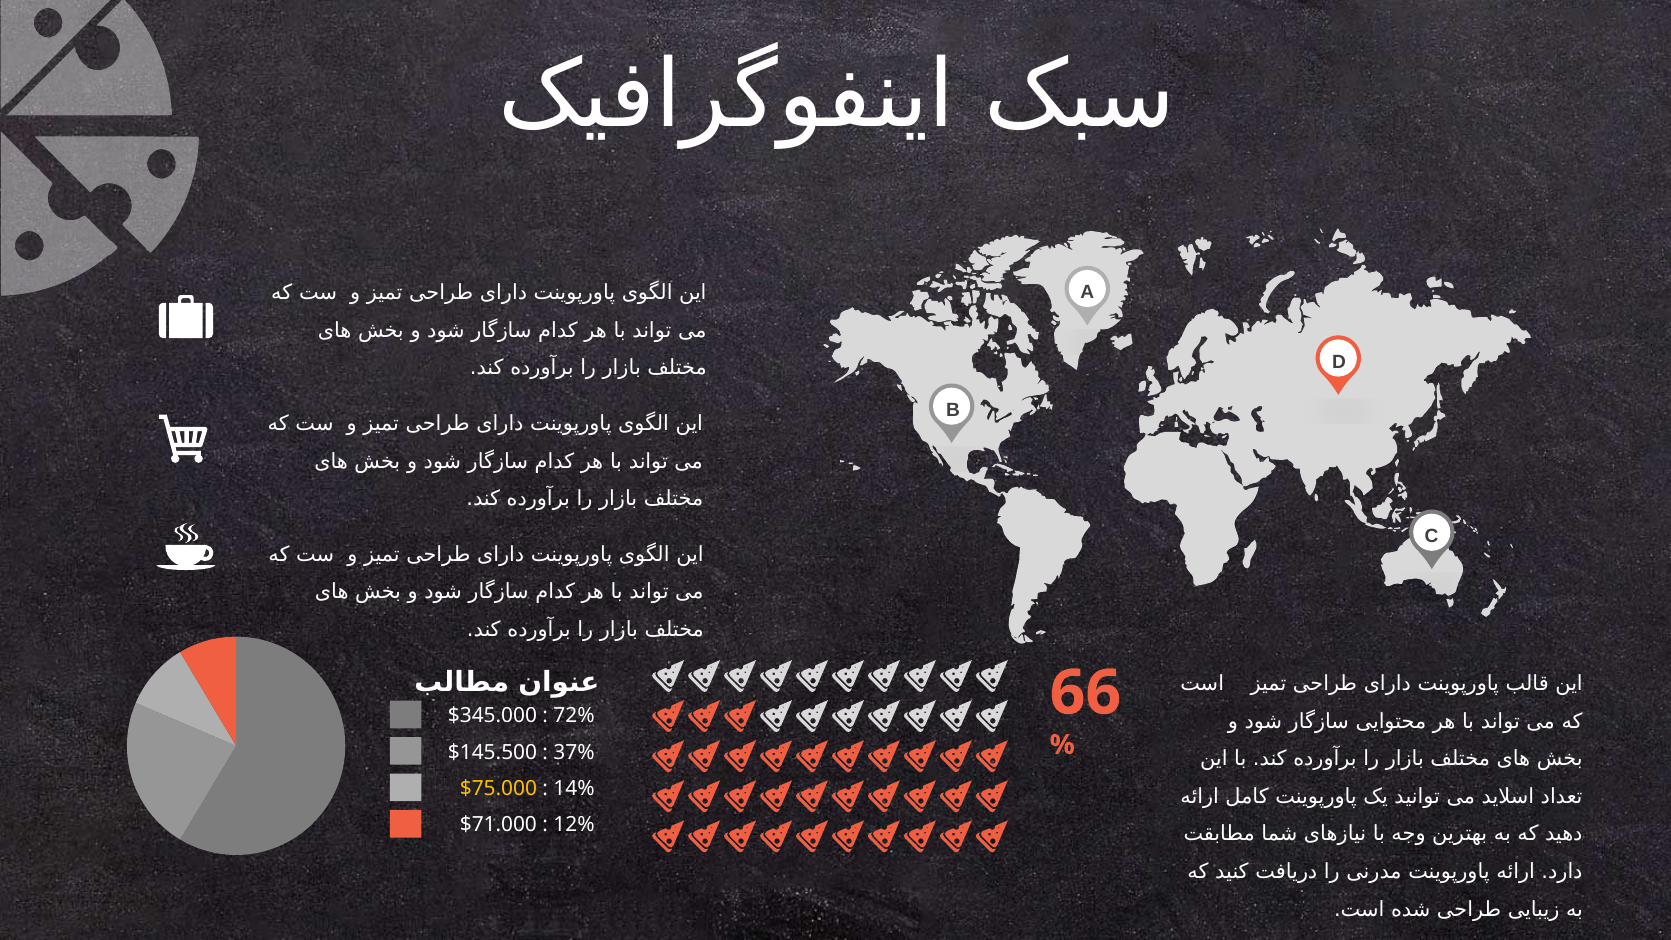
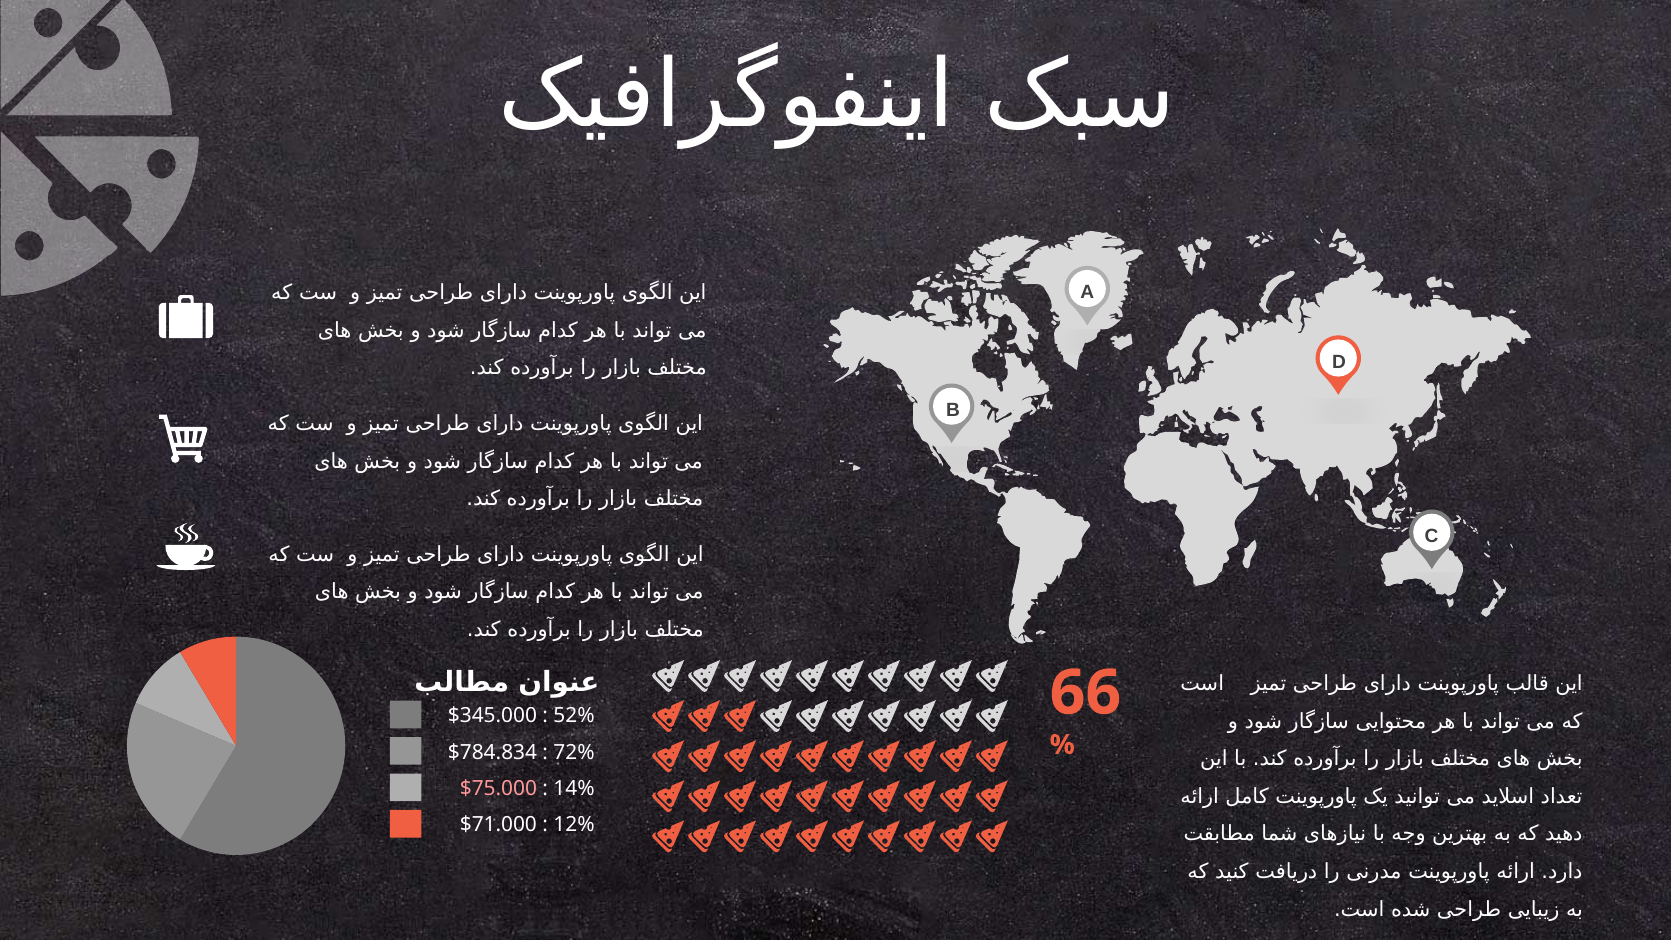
72%: 72% -> 52%
$145.500: $145.500 -> $784.834
37%: 37% -> 72%
$75.000 colour: yellow -> pink
